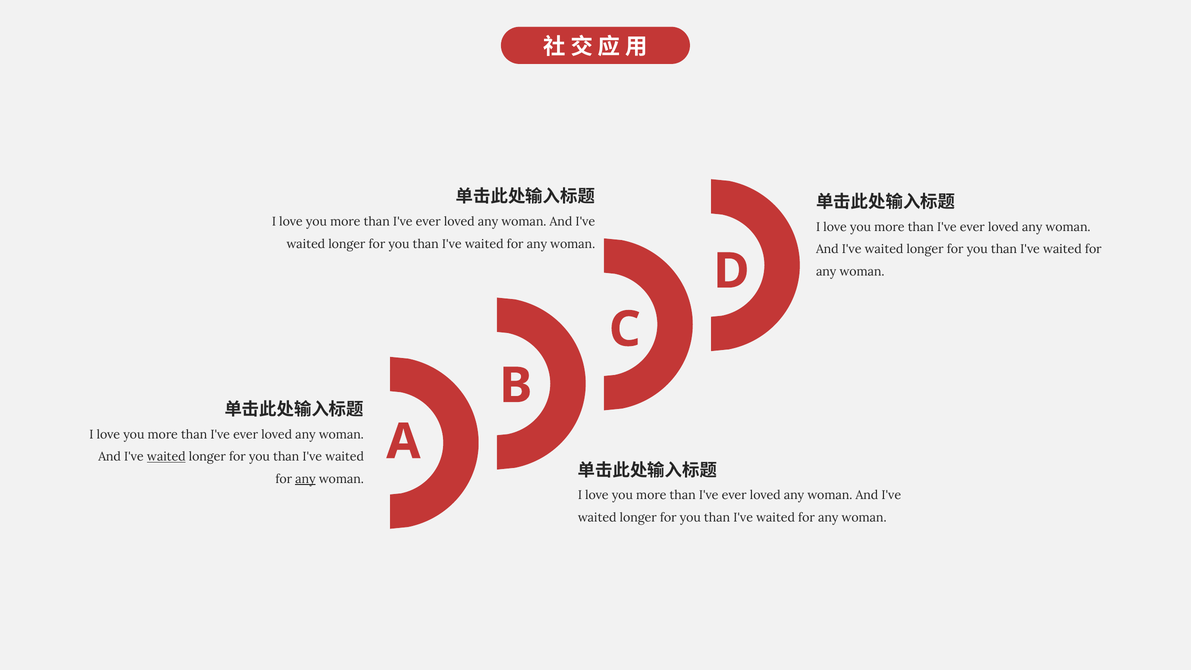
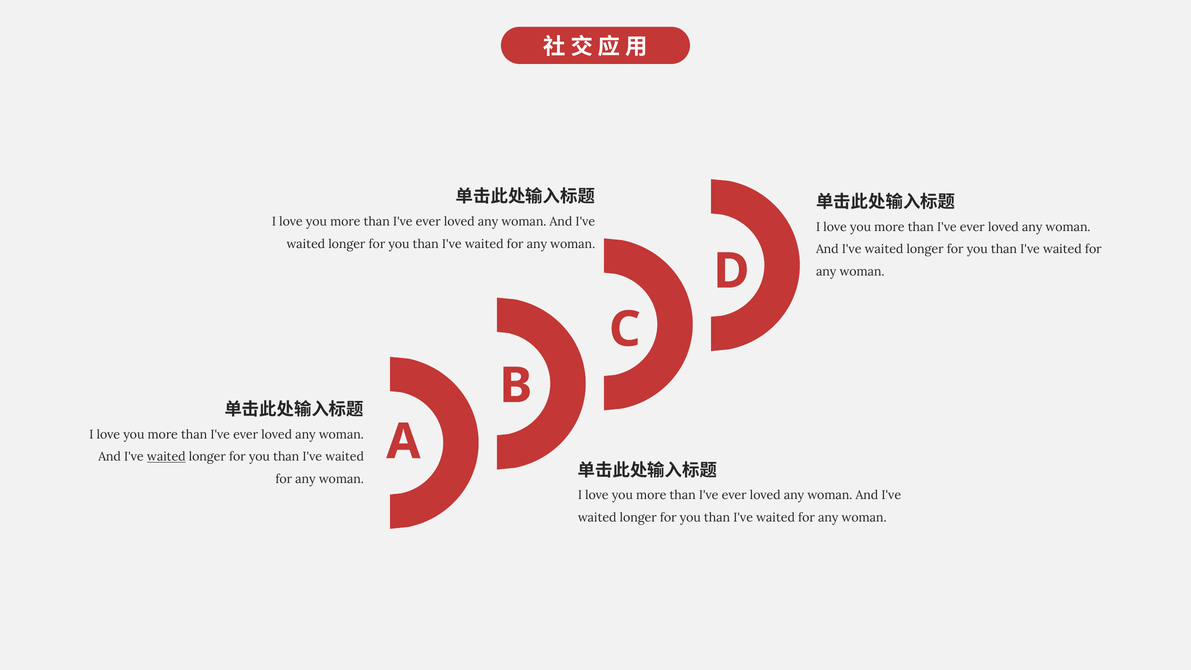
any at (305, 479) underline: present -> none
